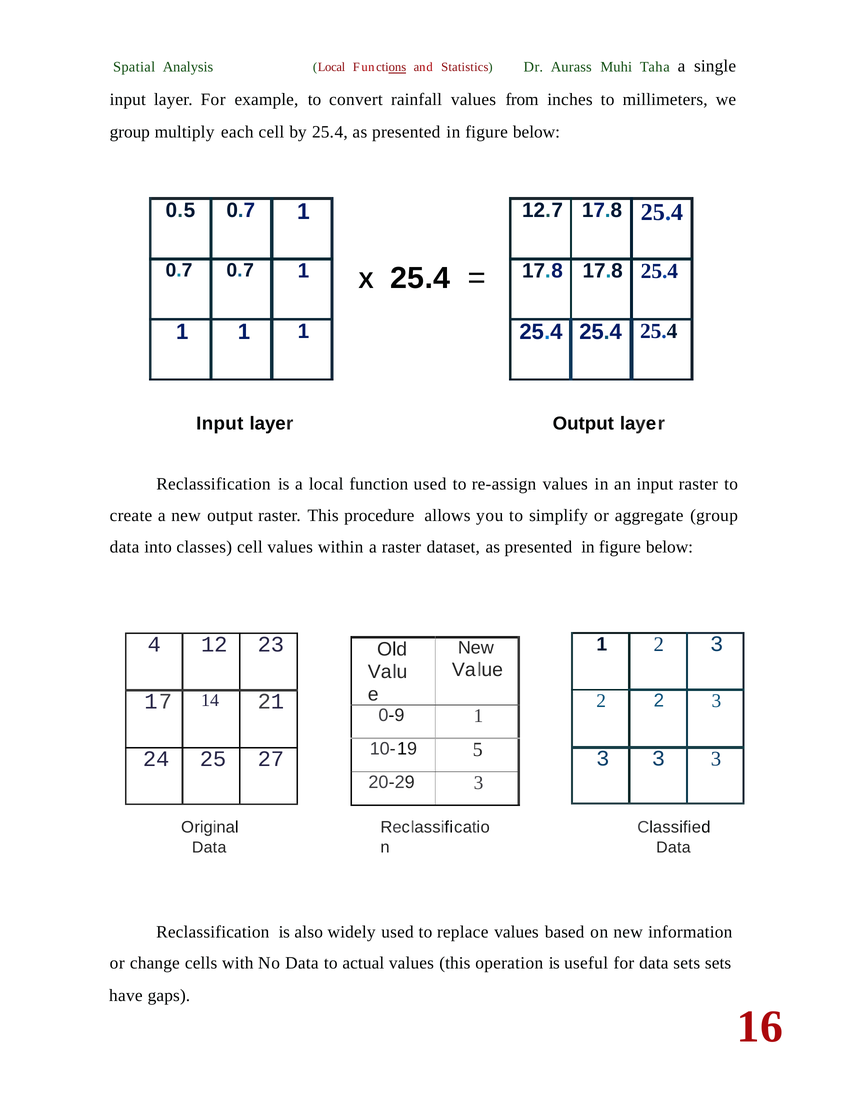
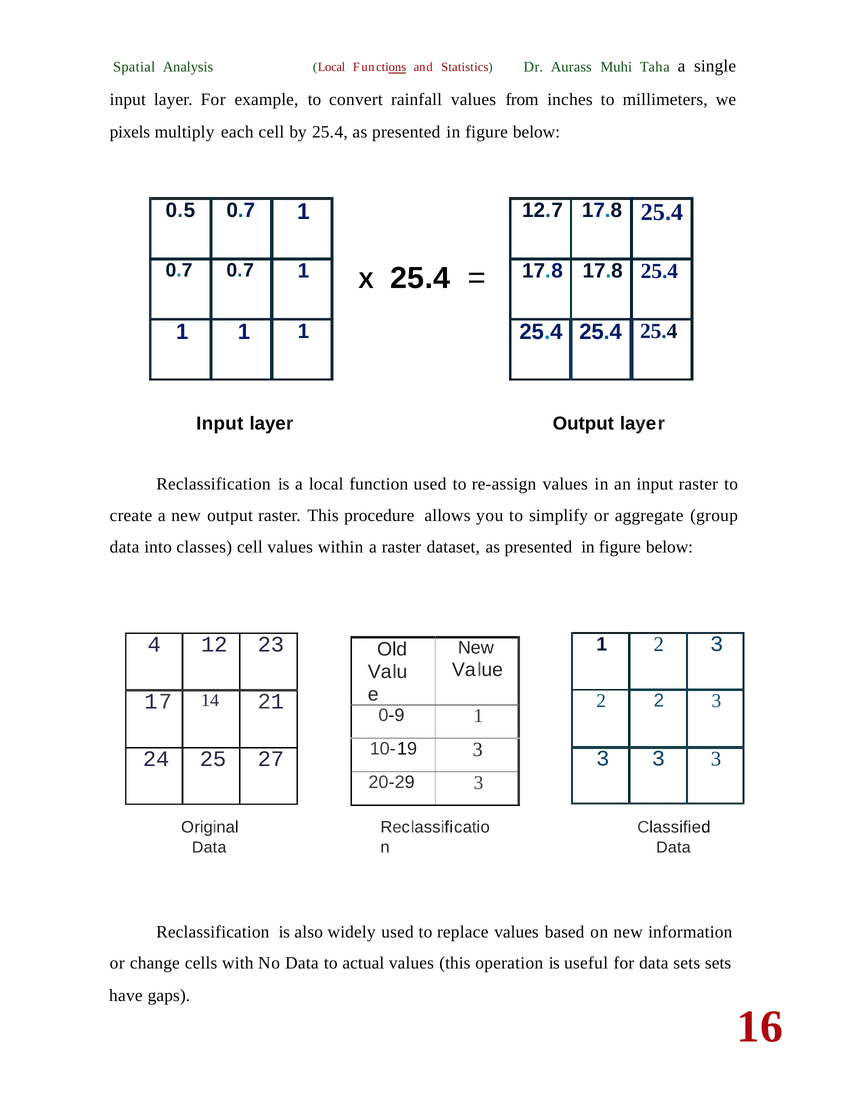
group at (130, 132): group -> pixels
10-19 5: 5 -> 3
